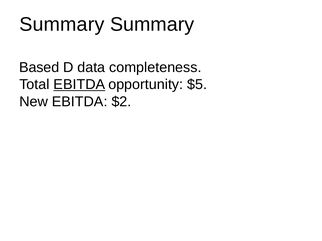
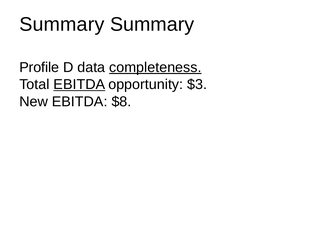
Based: Based -> Profile
completeness underline: none -> present
$5: $5 -> $3
$2: $2 -> $8
